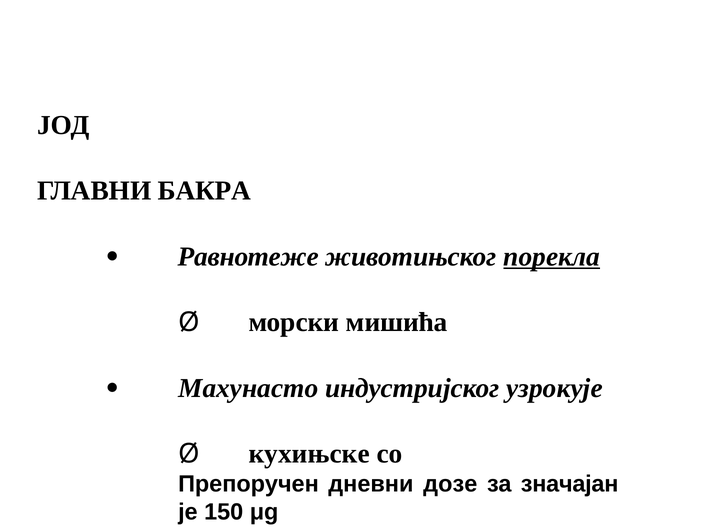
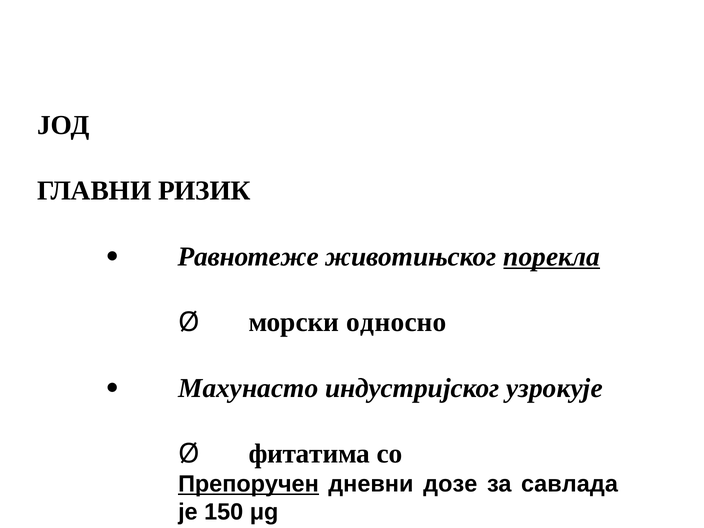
БАКРА: БАКРА -> РИЗИК
мишића: мишића -> односно
кухињске: кухињске -> фитатима
Препоручен underline: none -> present
значајан: значајан -> савлада
